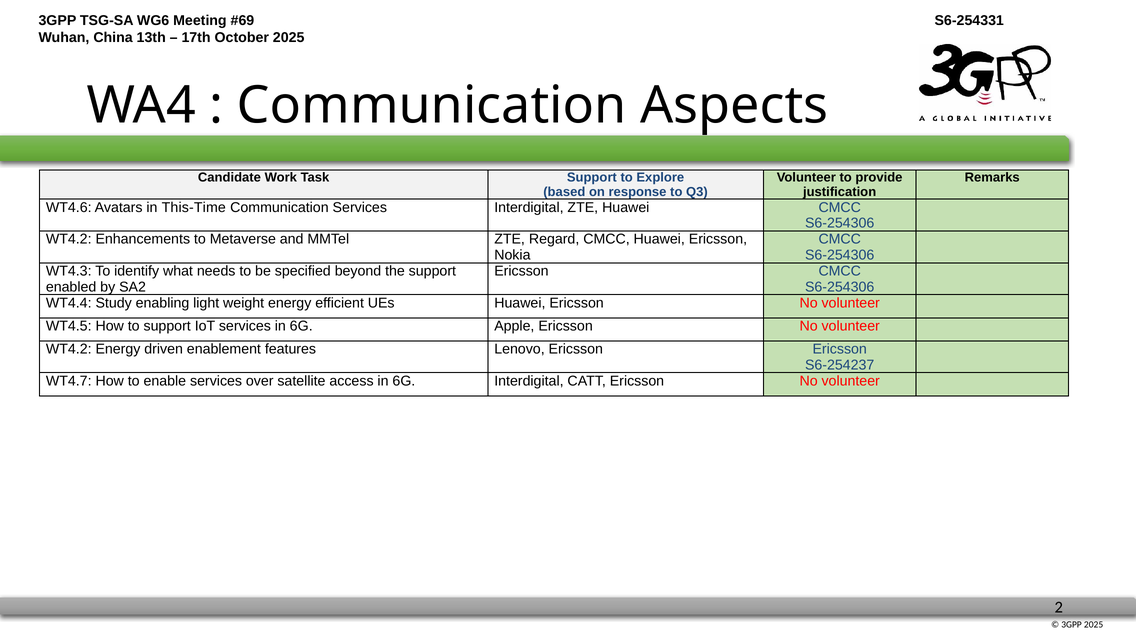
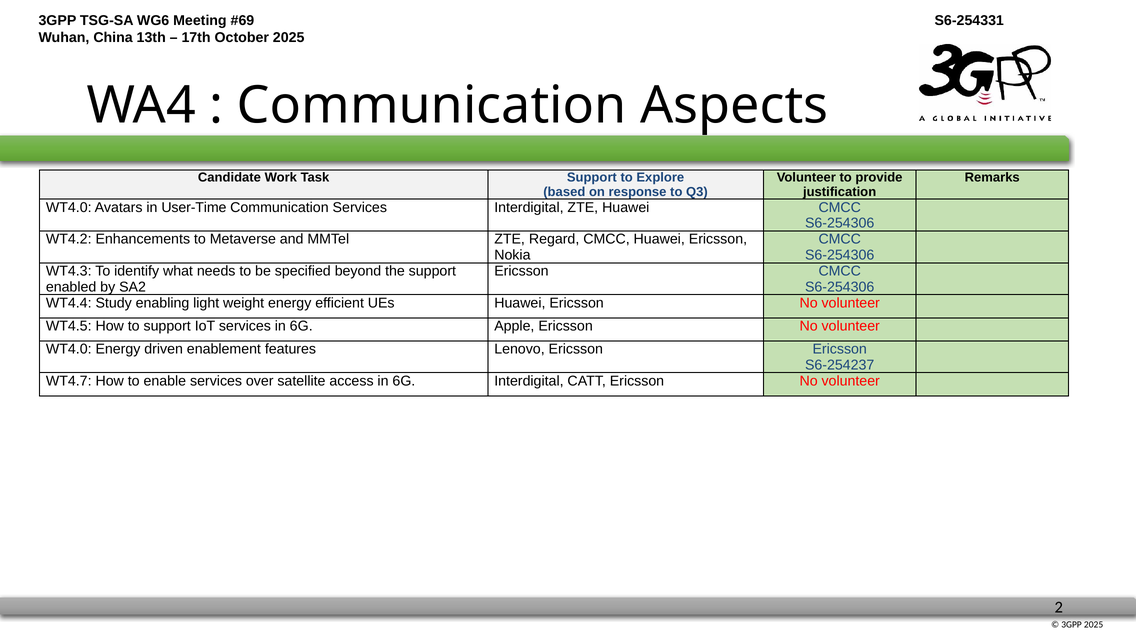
WT4.6 at (69, 207): WT4.6 -> WT4.0
This-Time: This-Time -> User-Time
WT4.2 at (69, 349): WT4.2 -> WT4.0
